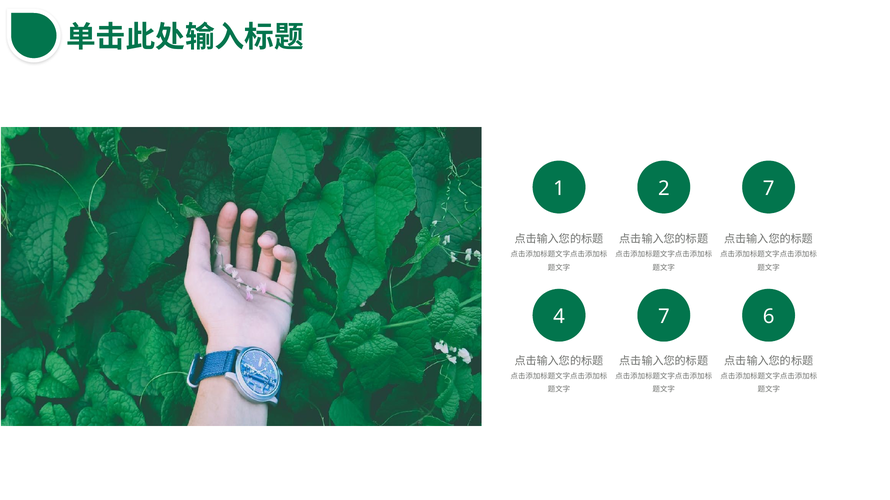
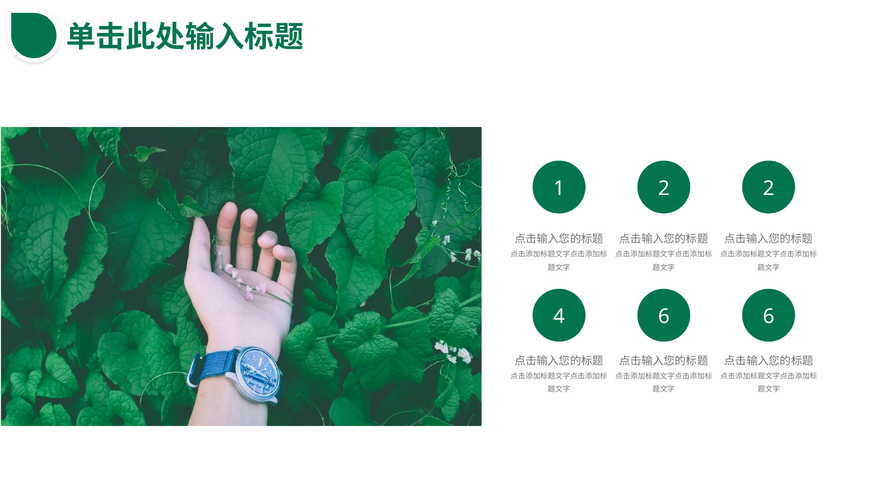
2 7: 7 -> 2
4 7: 7 -> 6
